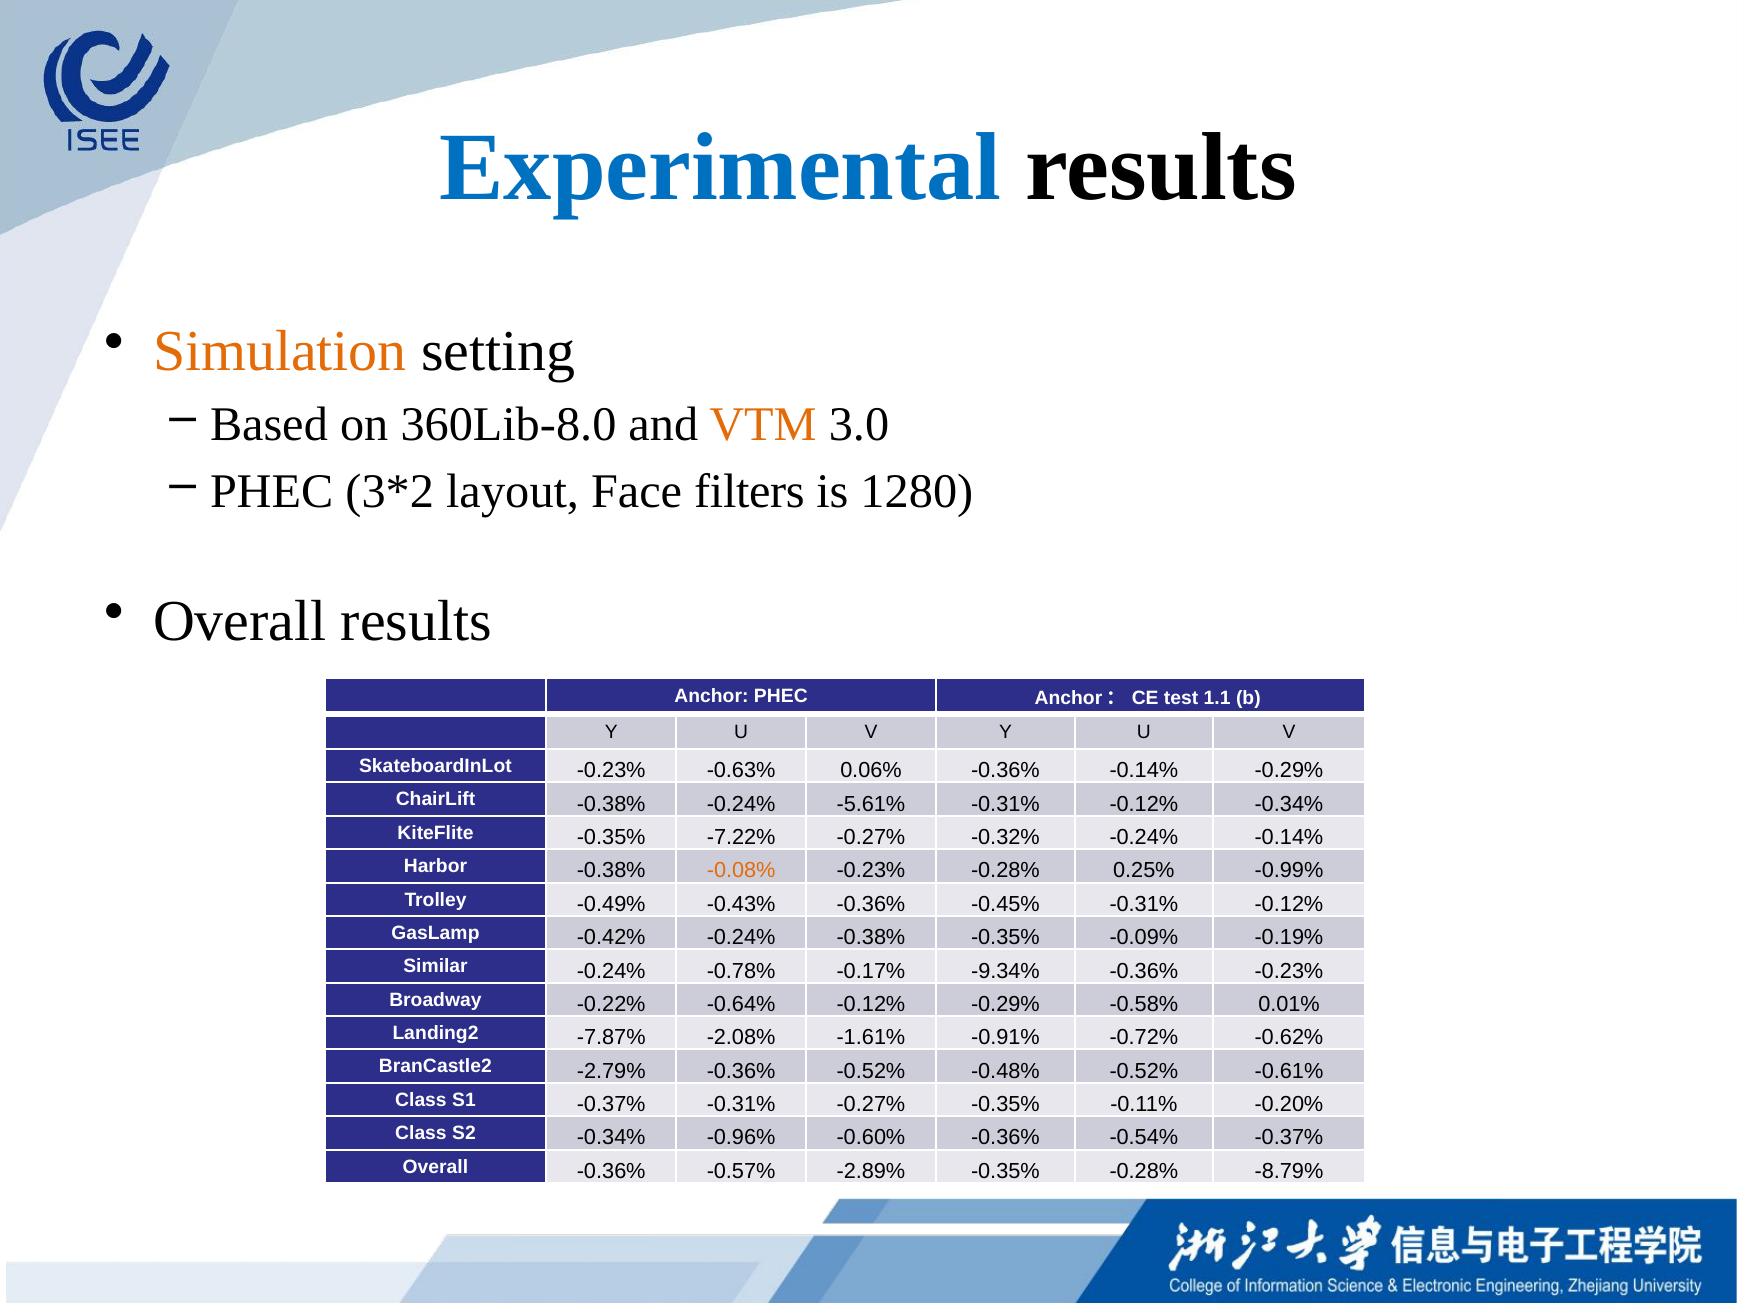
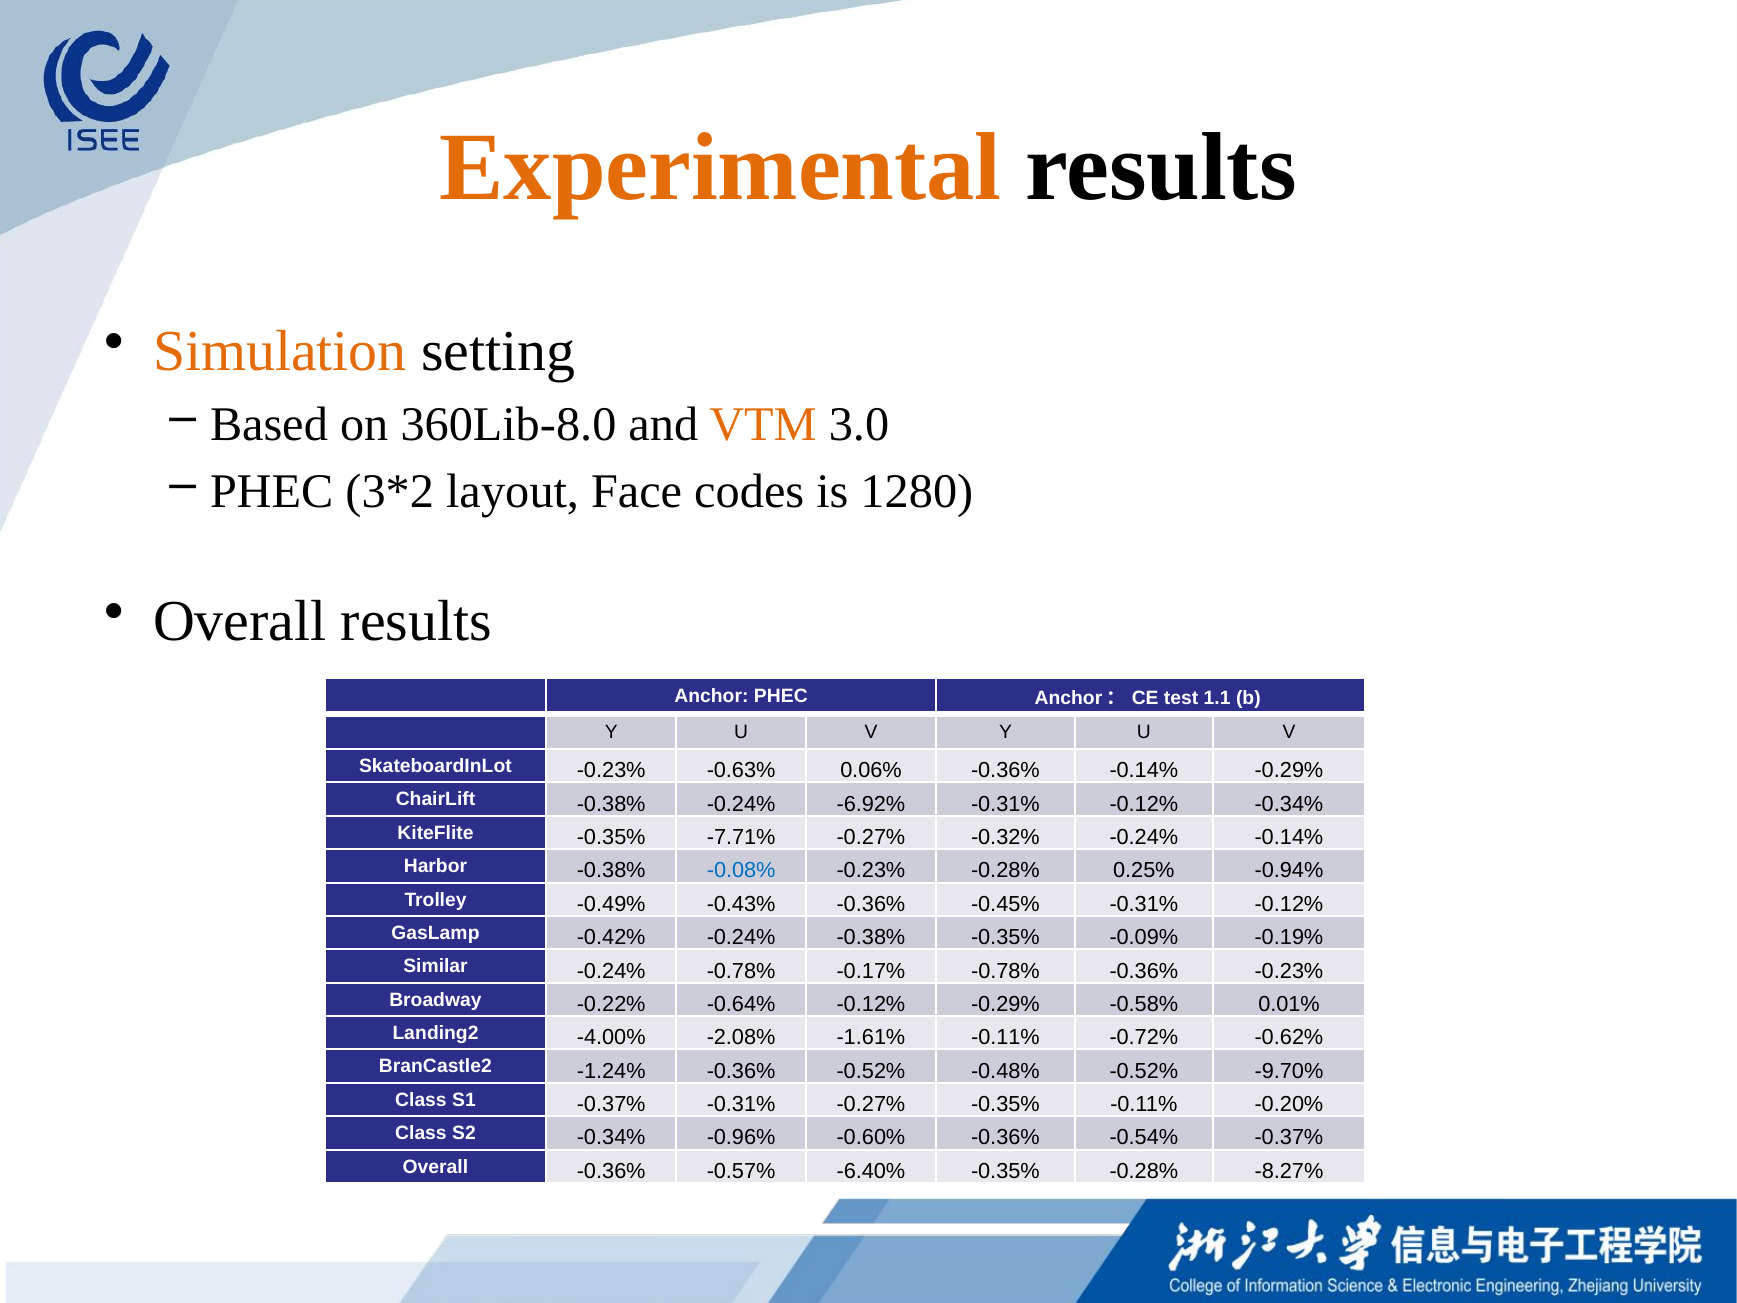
Experimental colour: blue -> orange
filters: filters -> codes
-5.61%: -5.61% -> -6.92%
-7.22%: -7.22% -> -7.71%
-0.08% colour: orange -> blue
-0.99%: -0.99% -> -0.94%
-0.17% -9.34%: -9.34% -> -0.78%
-7.87%: -7.87% -> -4.00%
-1.61% -0.91%: -0.91% -> -0.11%
-2.79%: -2.79% -> -1.24%
-0.61%: -0.61% -> -9.70%
-2.89%: -2.89% -> -6.40%
-8.79%: -8.79% -> -8.27%
